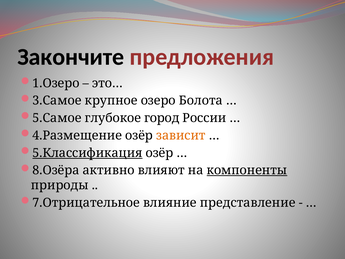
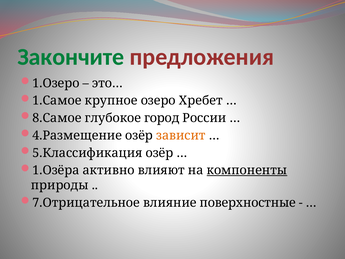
Закончите colour: black -> green
3.Самое: 3.Самое -> 1.Самое
Болота: Болота -> Хребет
5.Самое: 5.Самое -> 8.Самое
5.Классификация underline: present -> none
8.Озёра: 8.Озёра -> 1.Озёра
представление: представление -> поверхностные
